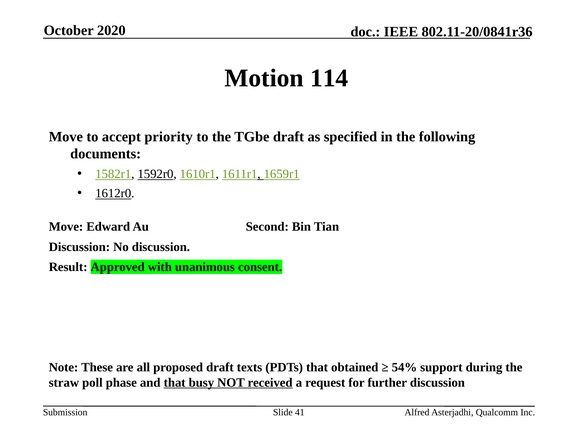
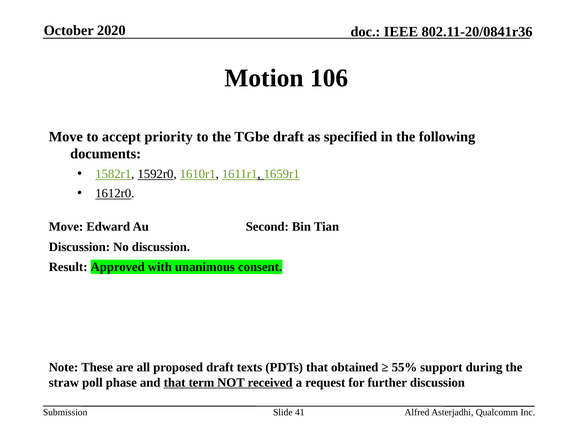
114: 114 -> 106
54%: 54% -> 55%
busy: busy -> term
